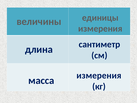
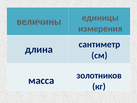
измерения at (99, 75): измерения -> золотников
